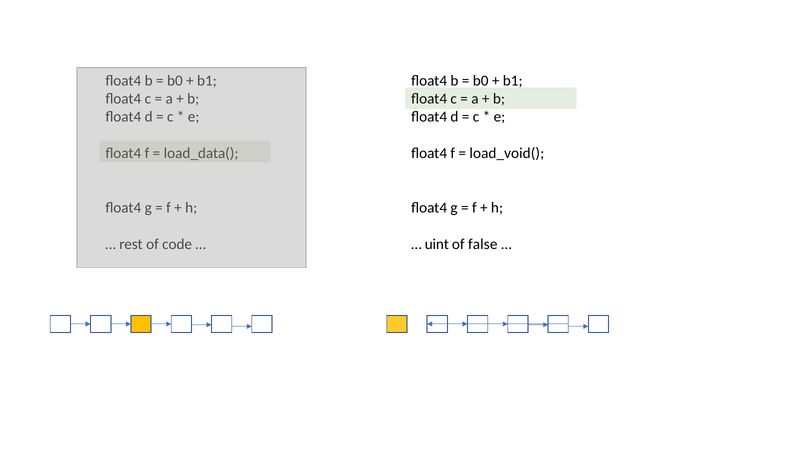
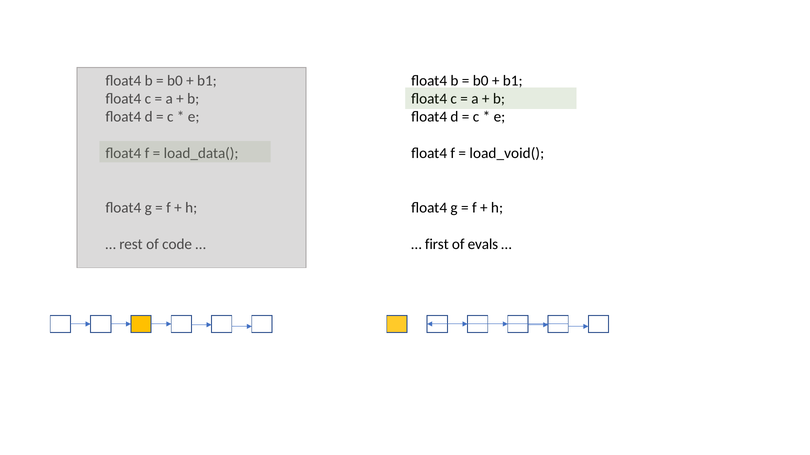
uint: uint -> first
false: false -> evals
